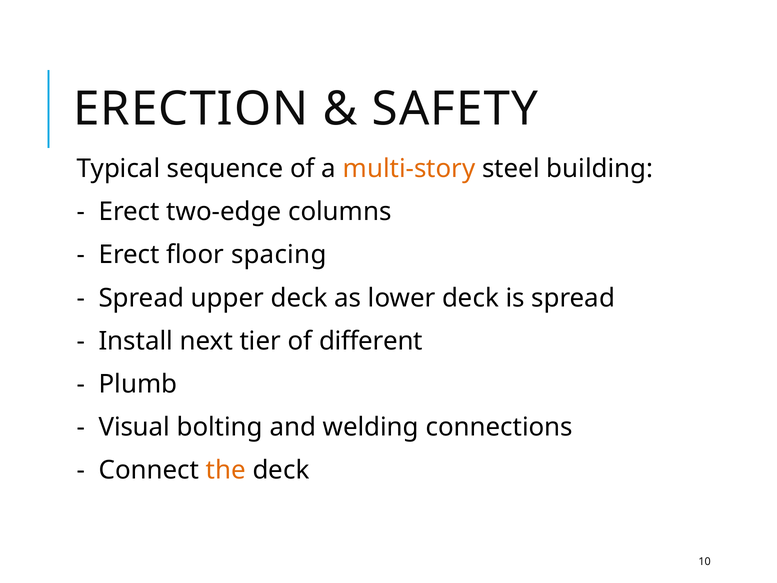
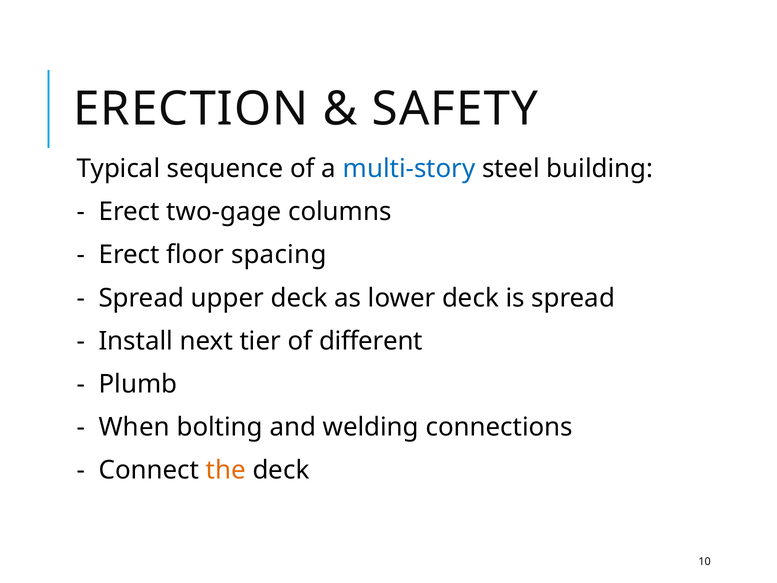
multi-story colour: orange -> blue
two-edge: two-edge -> two-gage
Visual: Visual -> When
